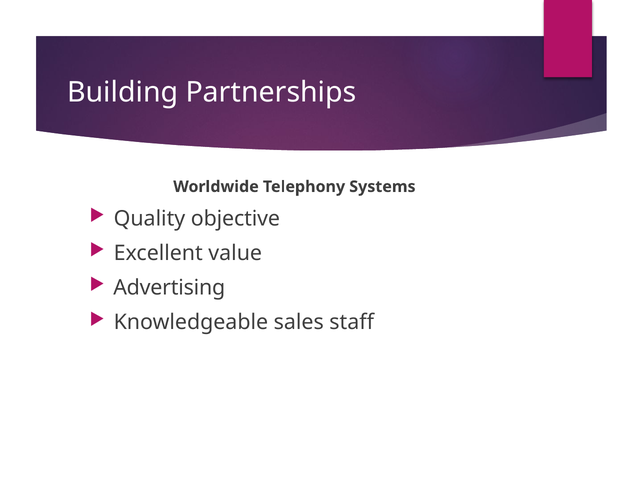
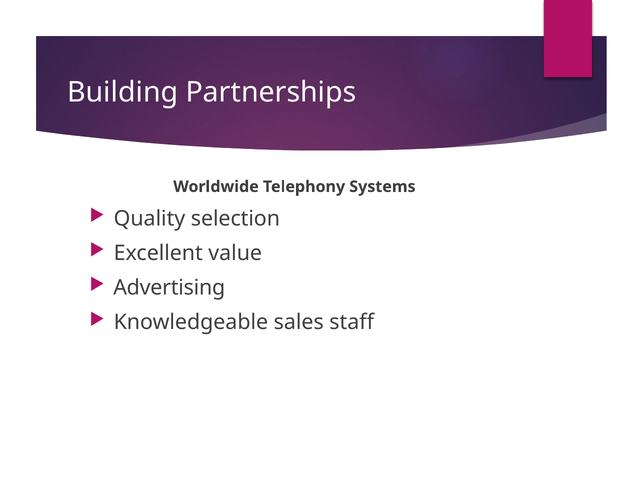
objective: objective -> selection
